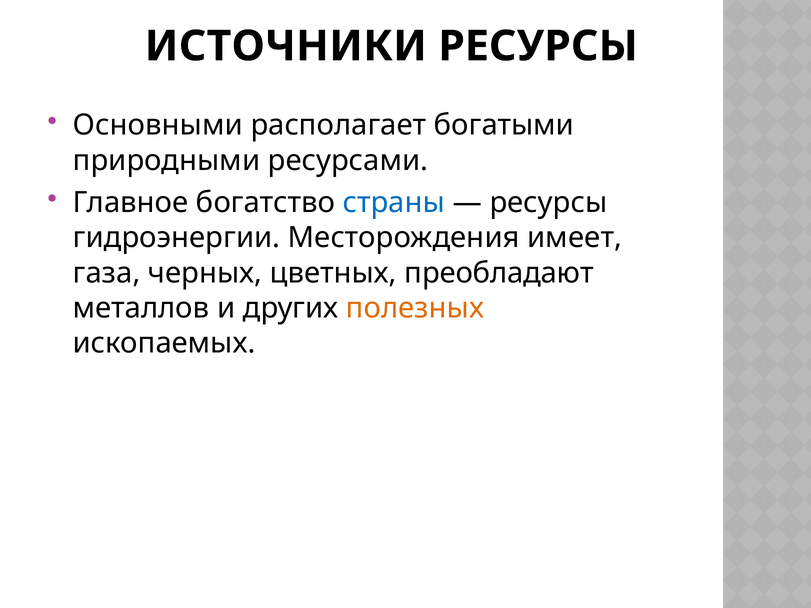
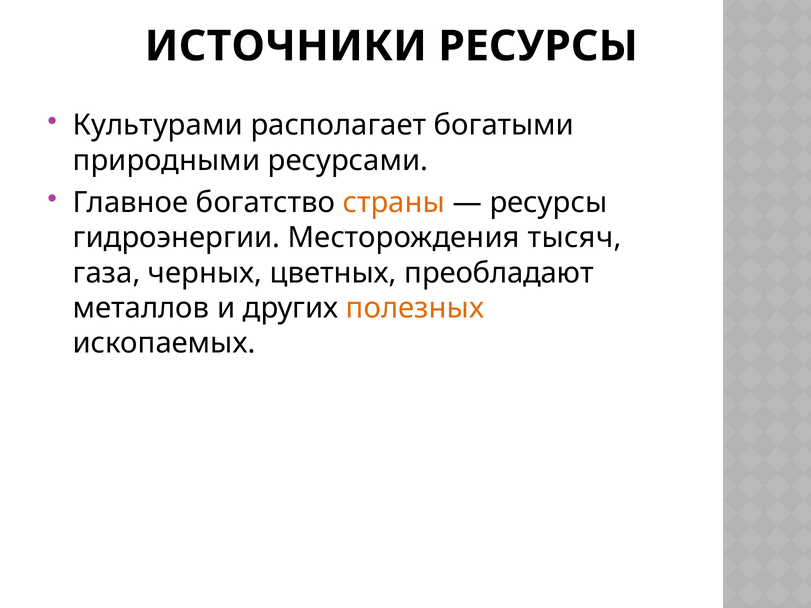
Основными: Основными -> Культурами
страны colour: blue -> orange
имеет: имеет -> тысяч
